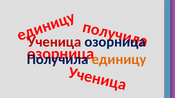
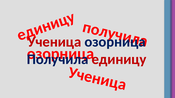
единицу colour: orange -> red
